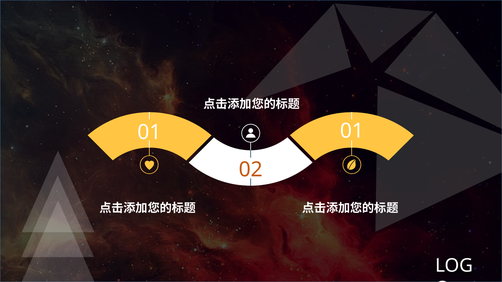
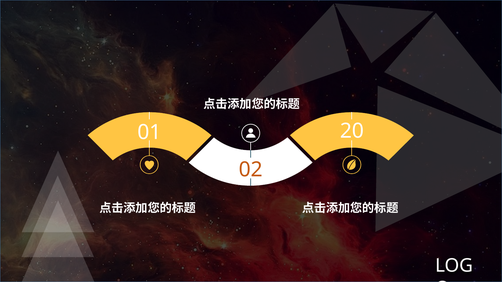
01 01: 01 -> 20
